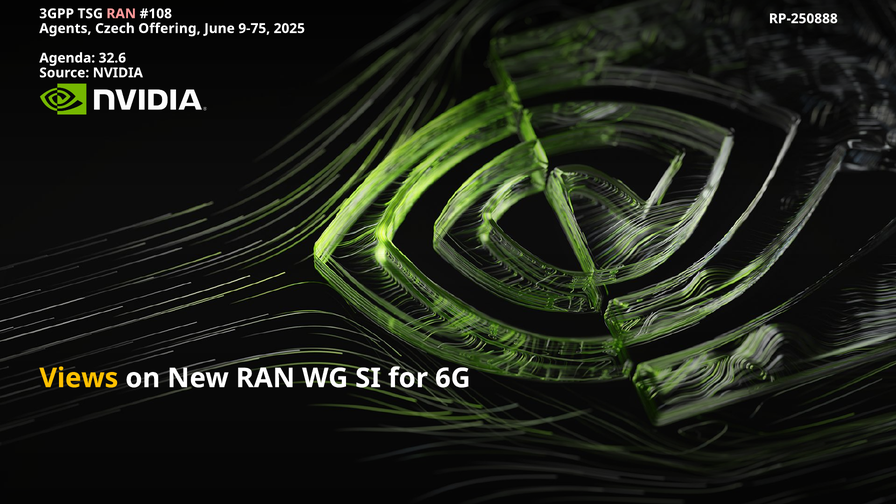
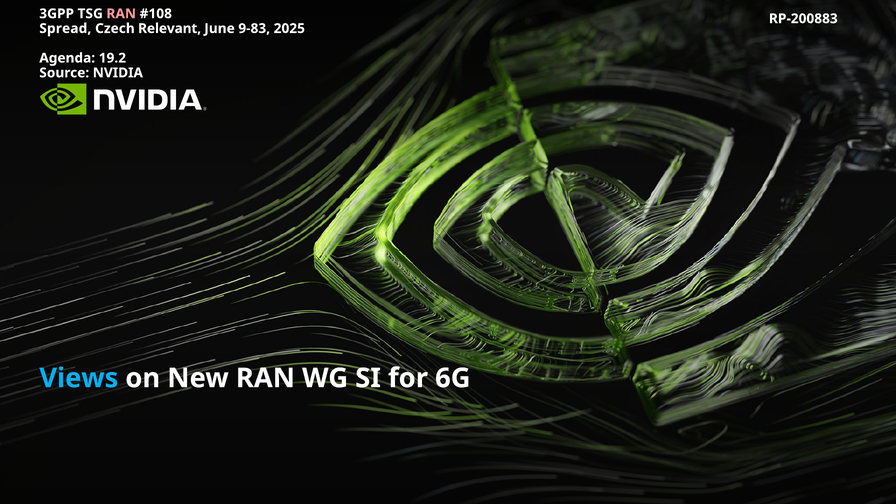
RP-250888: RP-250888 -> RP-200883
Agents: Agents -> Spread
Offering: Offering -> Relevant
9-75: 9-75 -> 9-83
32.6: 32.6 -> 19.2
Views colour: yellow -> light blue
